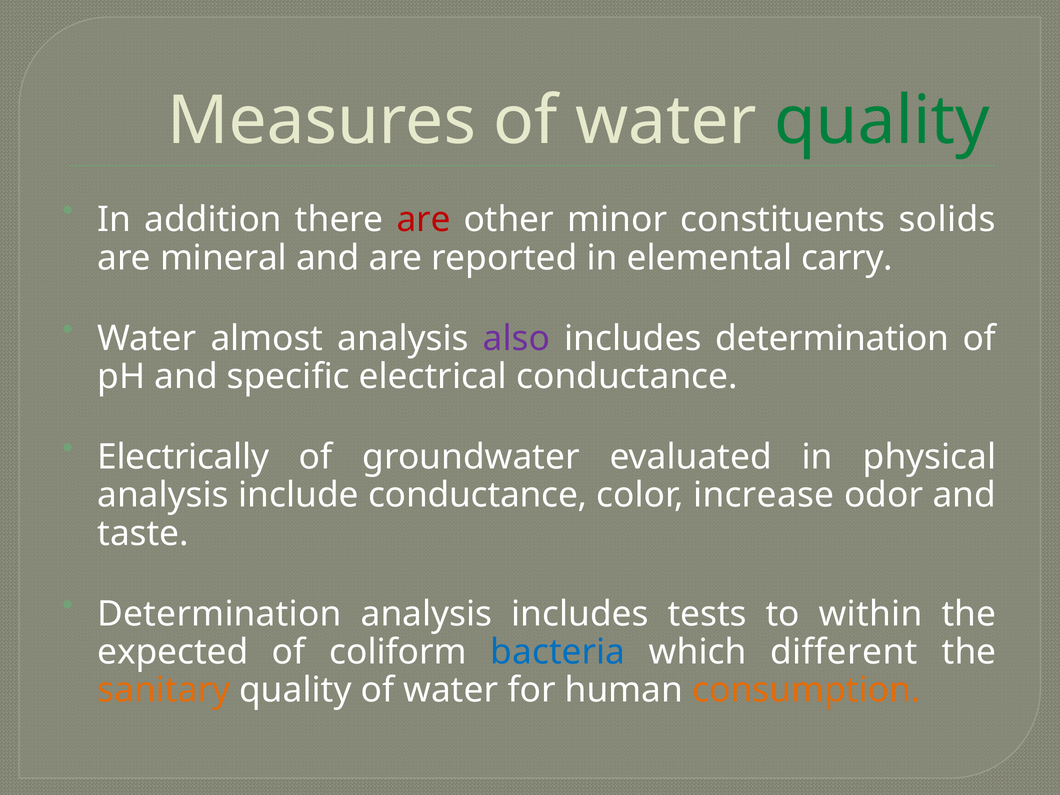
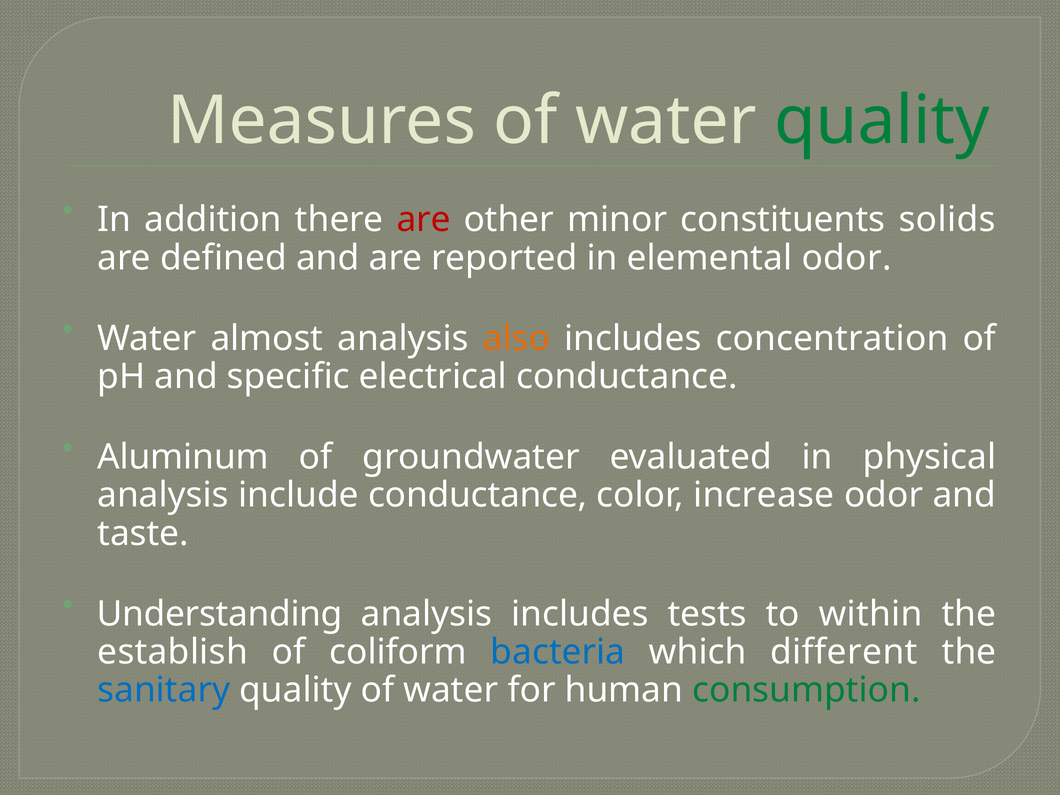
mineral: mineral -> defined
elemental carry: carry -> odor
also colour: purple -> orange
includes determination: determination -> concentration
Electrically: Electrically -> Aluminum
Determination at (219, 614): Determination -> Understanding
expected: expected -> establish
sanitary colour: orange -> blue
consumption colour: orange -> green
